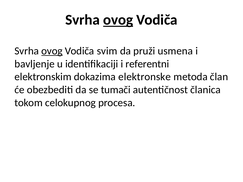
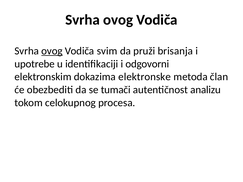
ovog at (118, 20) underline: present -> none
usmena: usmena -> brisanja
bavljenje: bavljenje -> upotrebe
referentni: referentni -> odgovorni
članica: članica -> analizu
